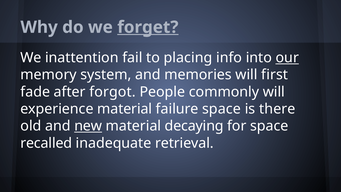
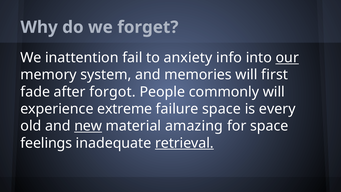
forget underline: present -> none
placing: placing -> anxiety
experience material: material -> extreme
there: there -> every
decaying: decaying -> amazing
recalled: recalled -> feelings
retrieval underline: none -> present
